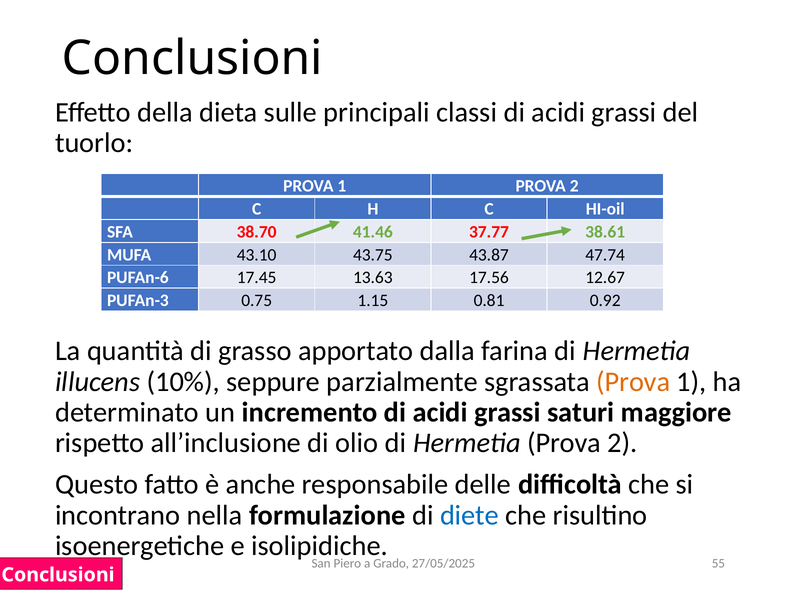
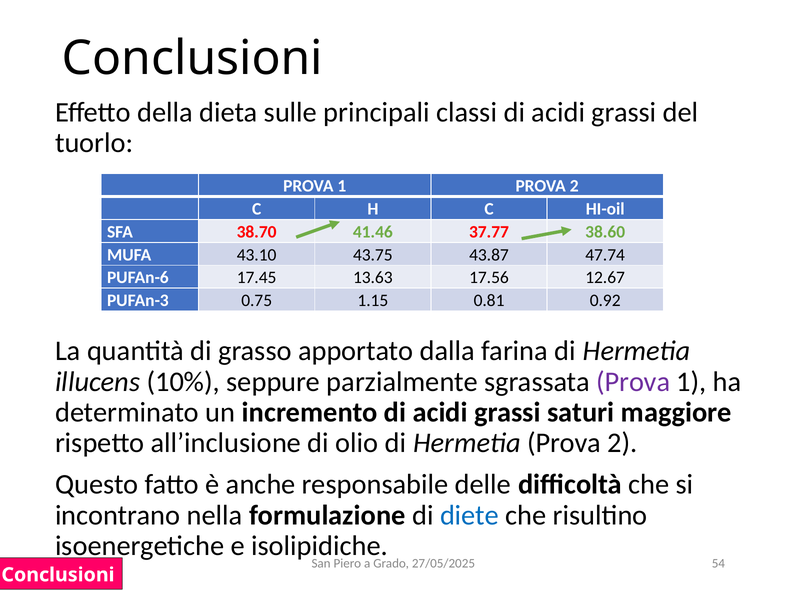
38.61: 38.61 -> 38.60
Prova at (633, 382) colour: orange -> purple
55: 55 -> 54
